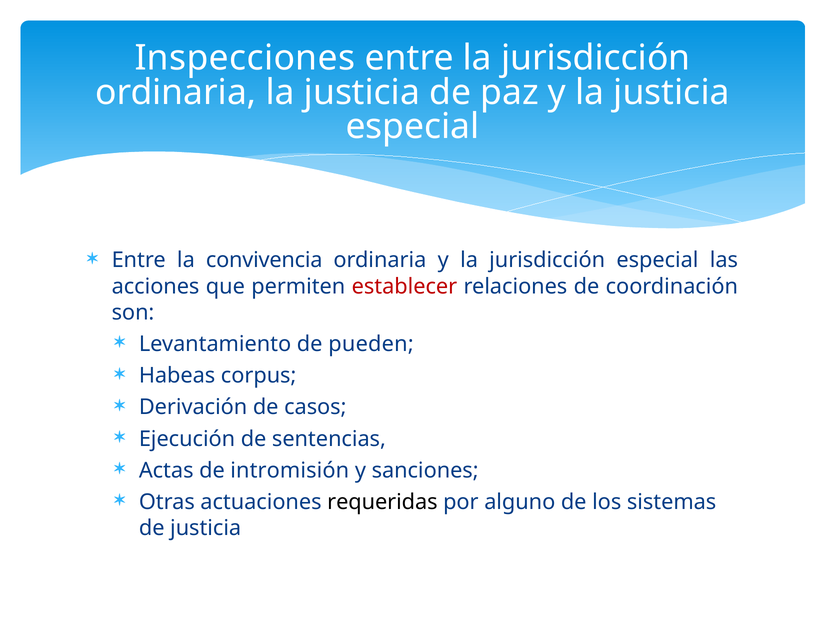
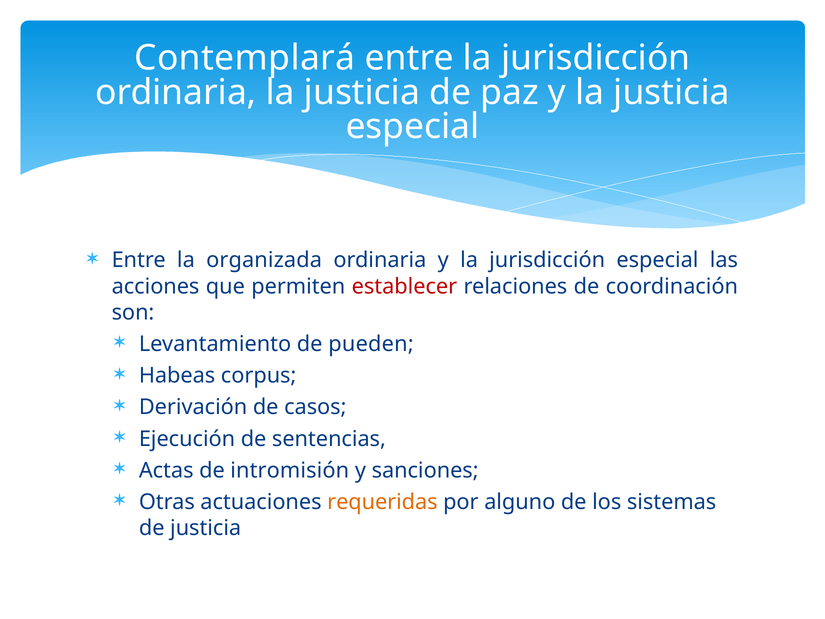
Inspecciones: Inspecciones -> Contemplará
convivencia: convivencia -> organizada
requeridas colour: black -> orange
